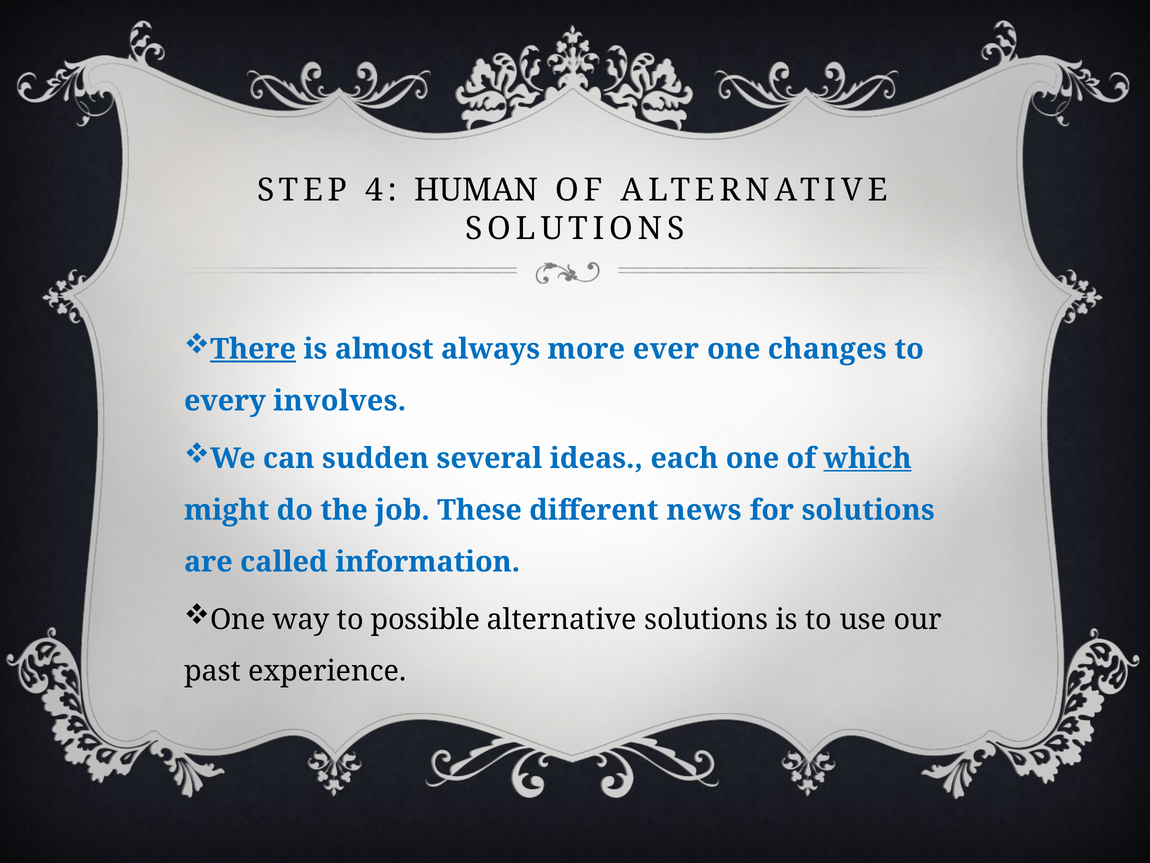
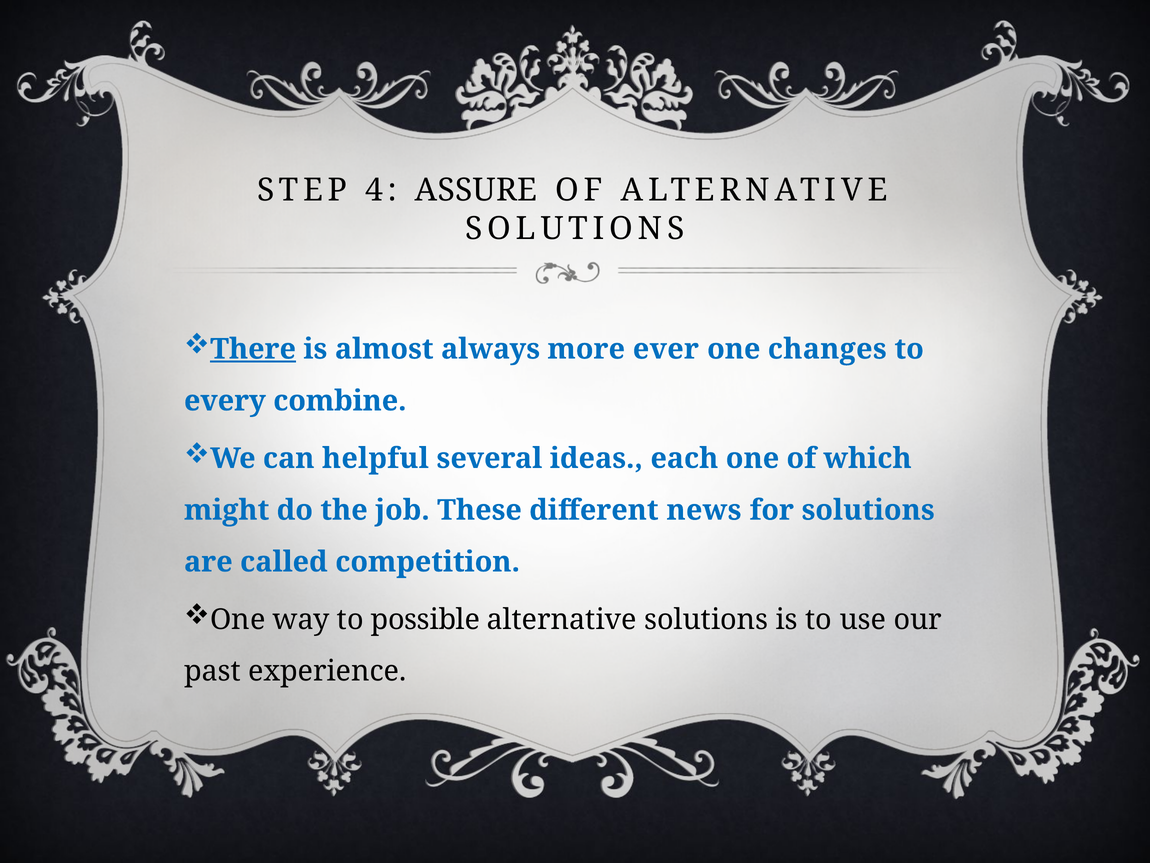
HUMAN: HUMAN -> ASSURE
involves: involves -> combine
sudden: sudden -> helpful
which underline: present -> none
information: information -> competition
